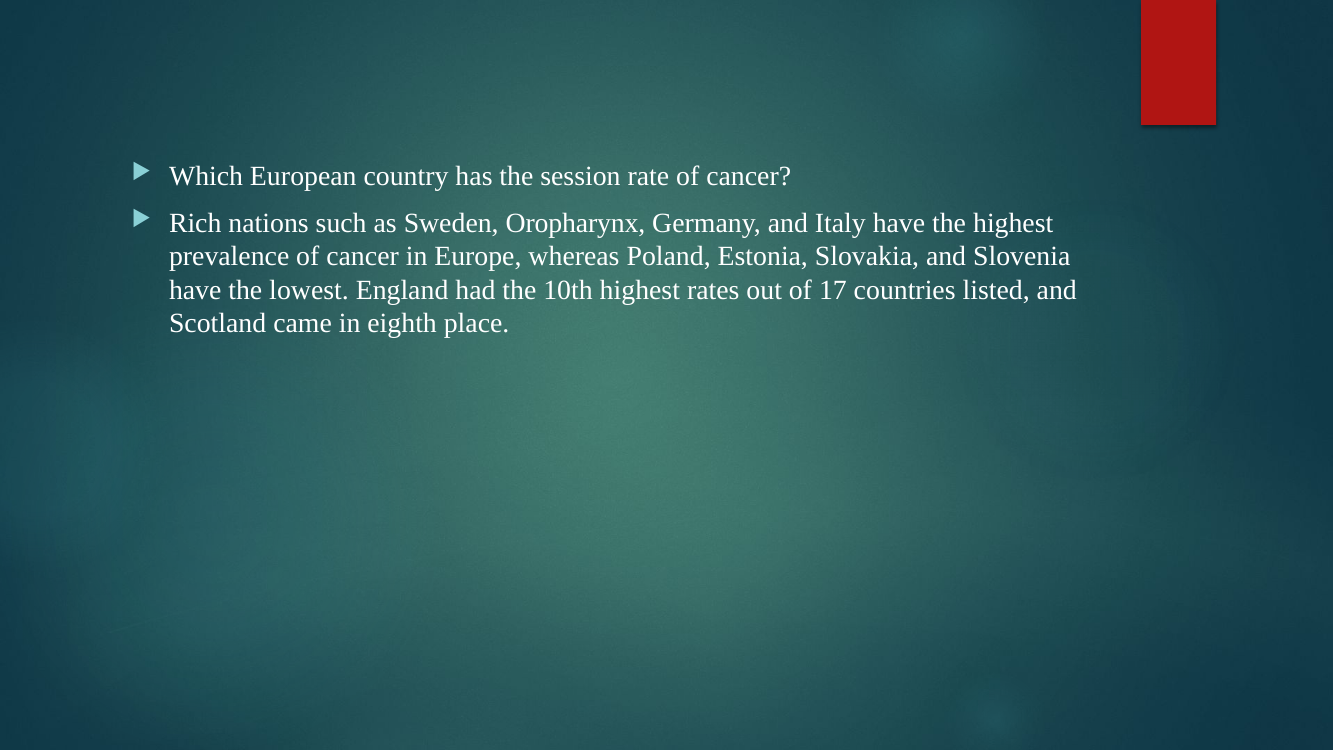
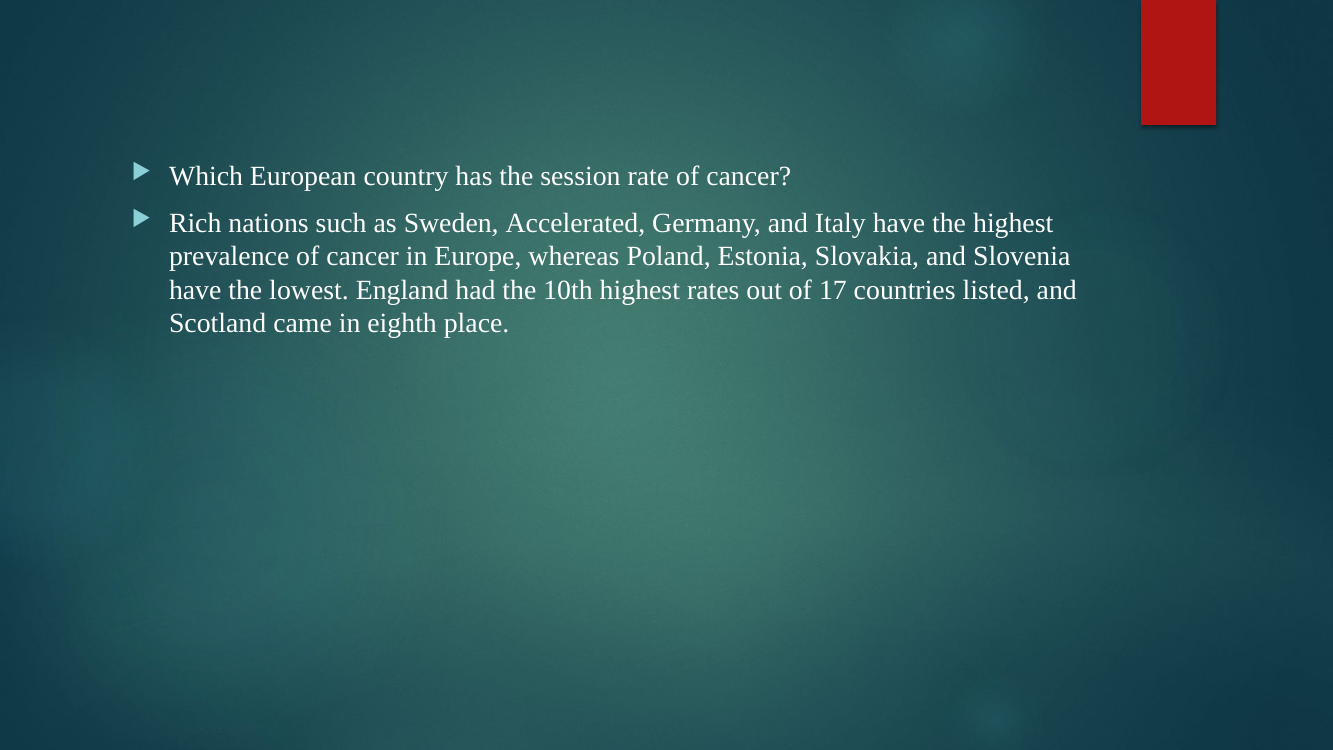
Oropharynx: Oropharynx -> Accelerated
